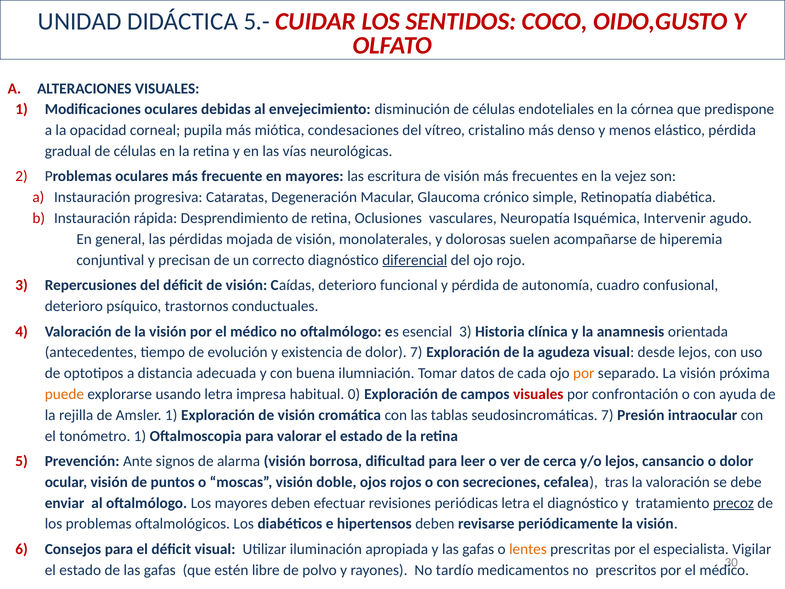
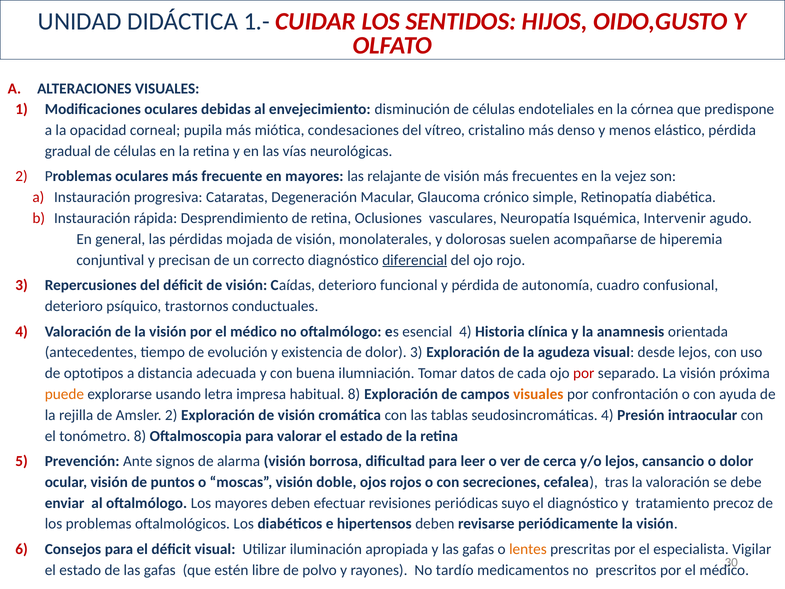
5.-: 5.- -> 1.-
COCO: COCO -> HIJOS
escritura: escritura -> relajante
esencial 3: 3 -> 4
dolor 7: 7 -> 3
por at (584, 373) colour: orange -> red
habitual 0: 0 -> 8
visuales at (538, 394) colour: red -> orange
Amsler 1: 1 -> 2
seudosincromáticas 7: 7 -> 4
tonómetro 1: 1 -> 8
periódicas letra: letra -> suyo
precoz underline: present -> none
